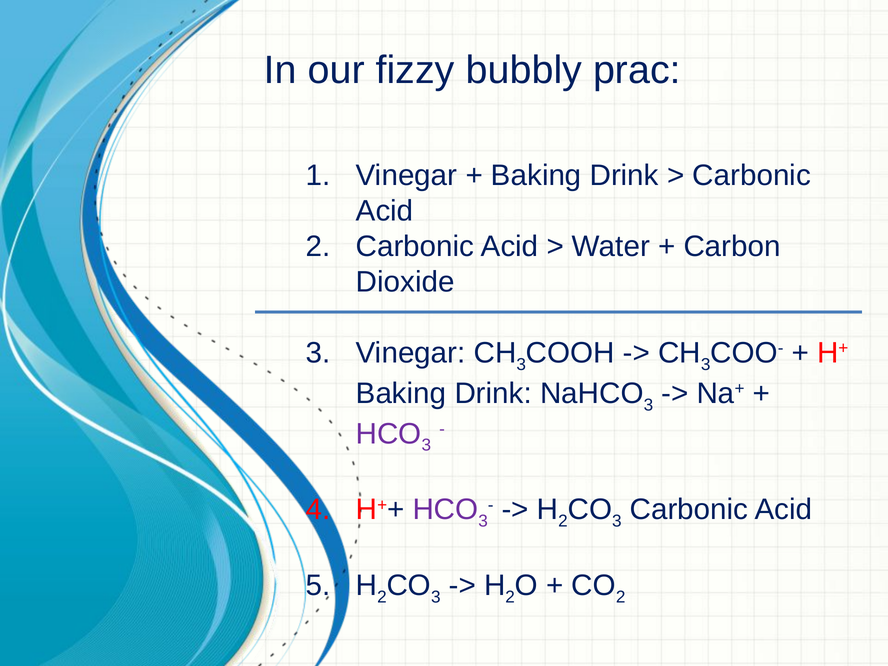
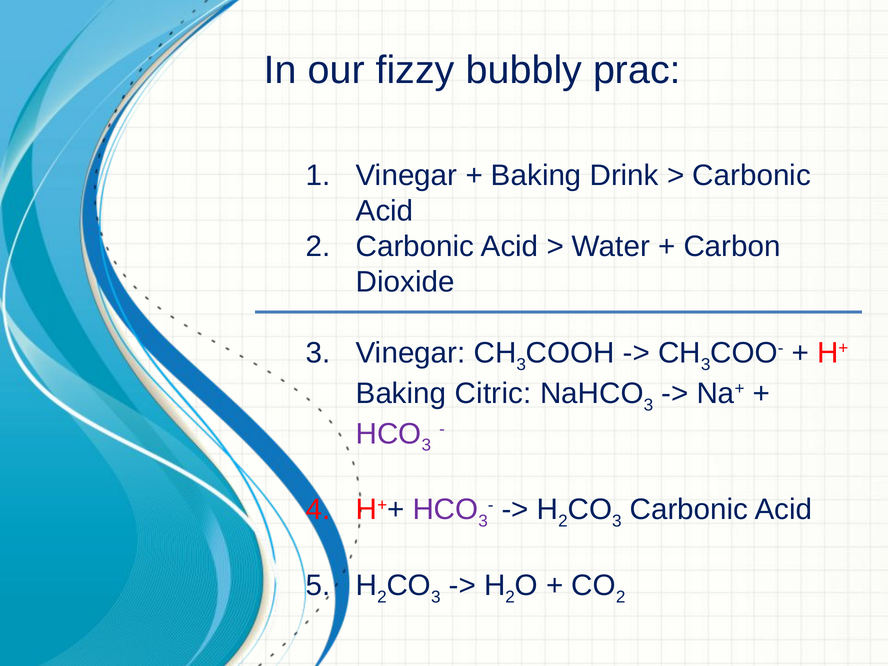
Drink at (493, 393): Drink -> Citric
